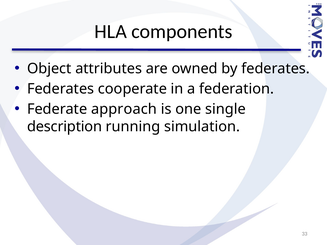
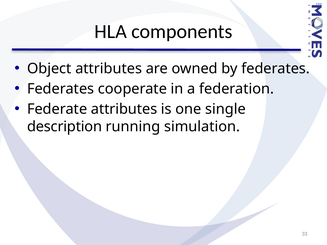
Federate approach: approach -> attributes
